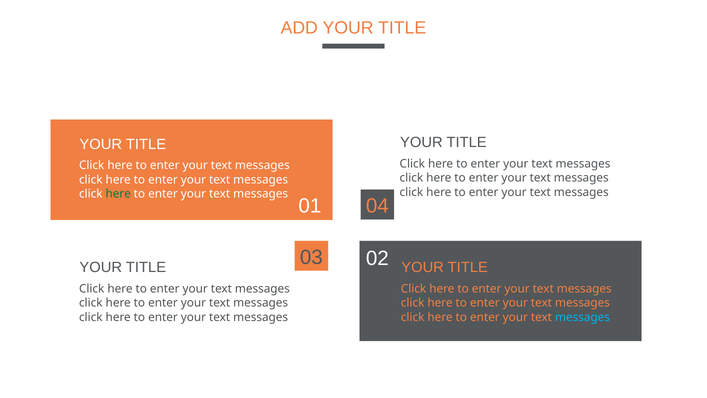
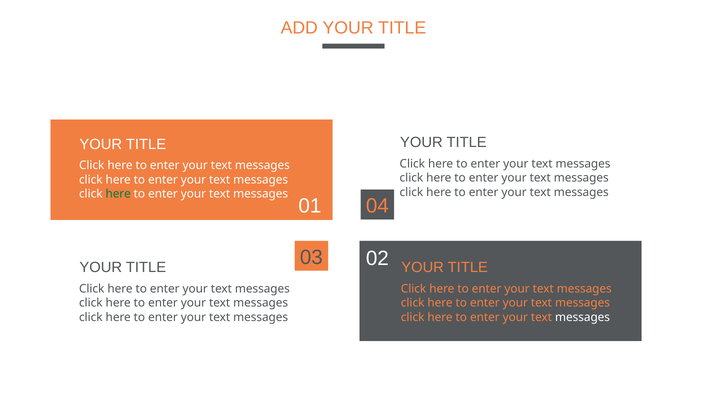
messages at (583, 317) colour: light blue -> white
